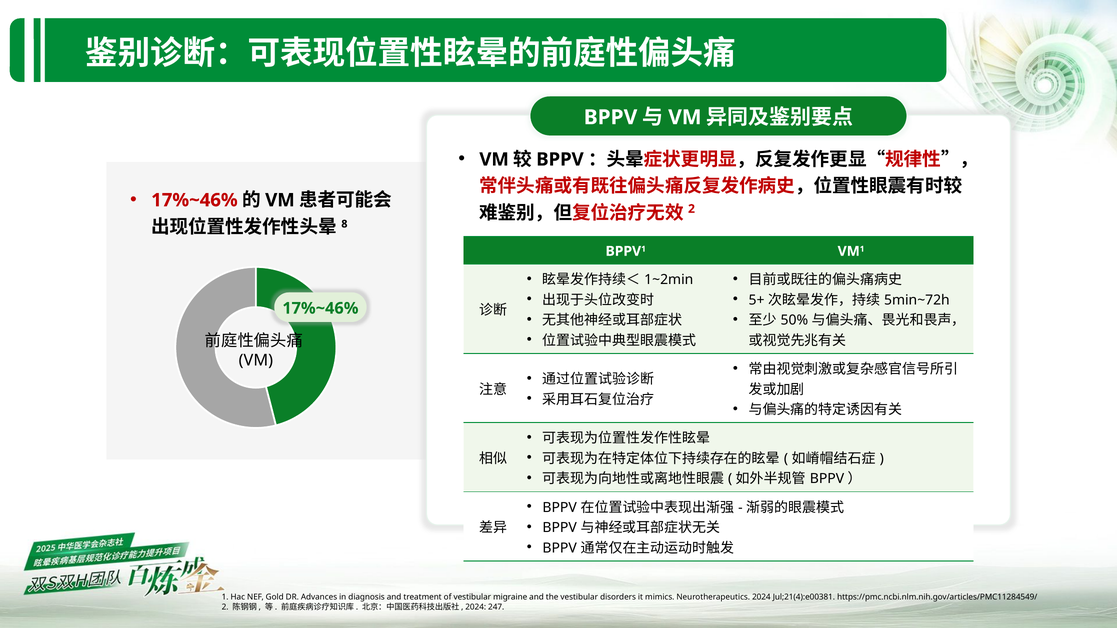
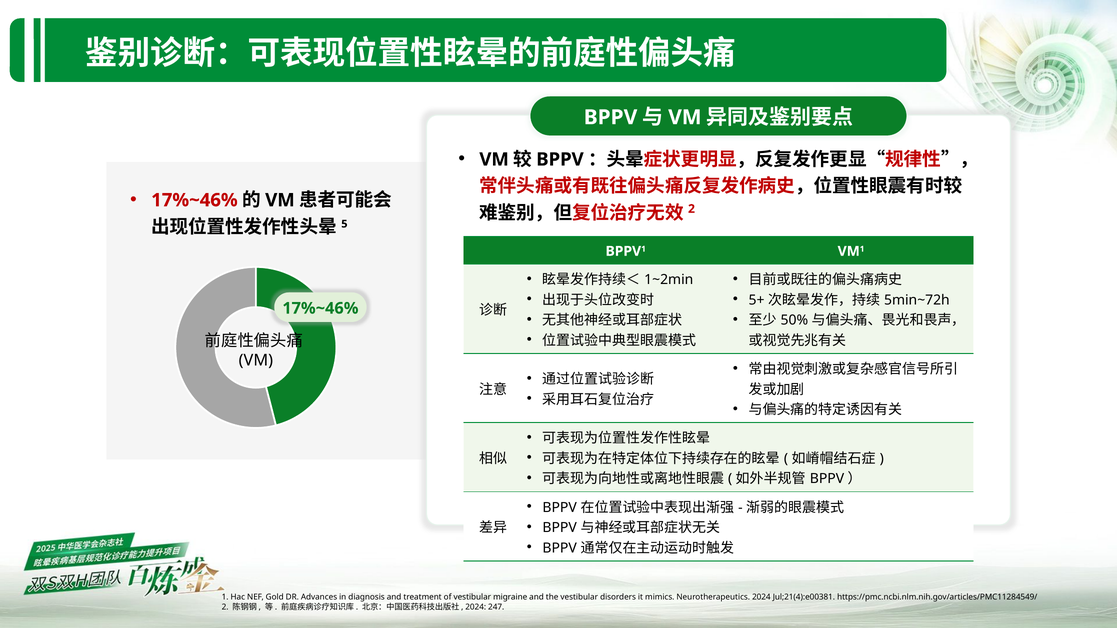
8: 8 -> 5
